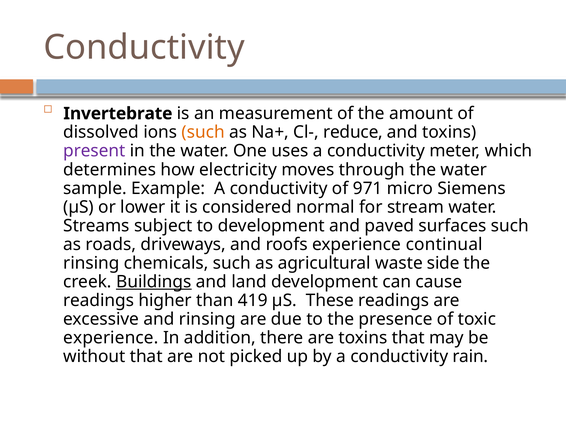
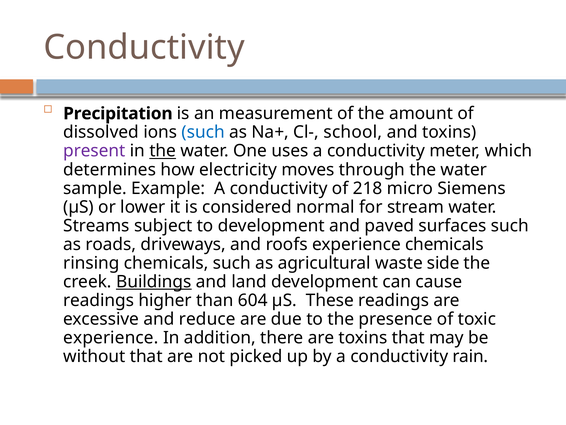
Invertebrate: Invertebrate -> Precipitation
such at (203, 132) colour: orange -> blue
reduce: reduce -> school
the at (163, 151) underline: none -> present
971: 971 -> 218
experience continual: continual -> chemicals
419: 419 -> 604
and rinsing: rinsing -> reduce
